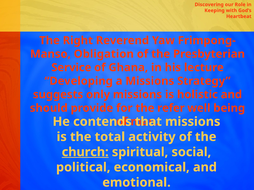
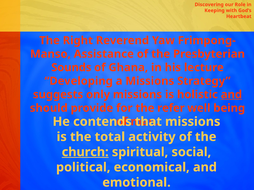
Obligation: Obligation -> Assistance
Service: Service -> Sounds
and at (231, 95) underline: none -> present
